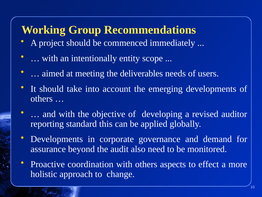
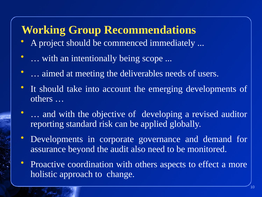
entity: entity -> being
this: this -> risk
